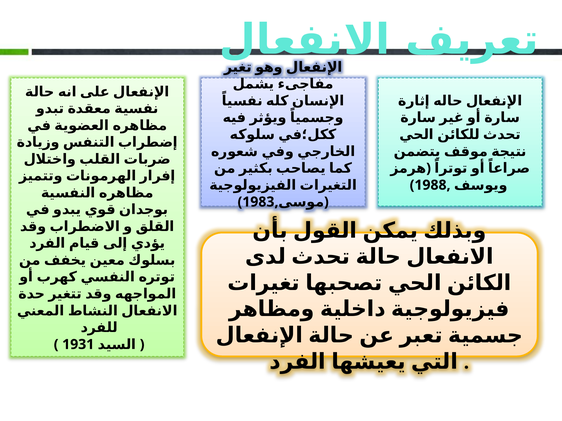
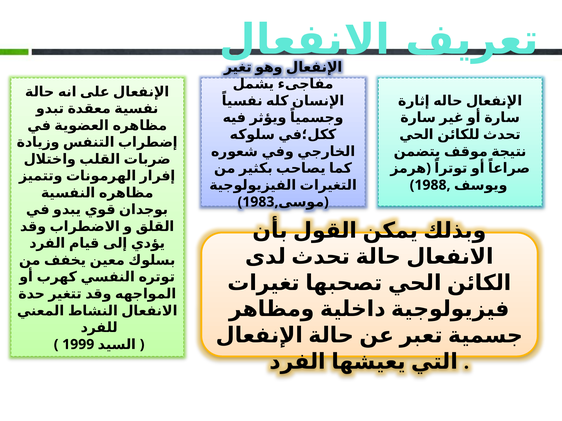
1931: 1931 -> 1999
